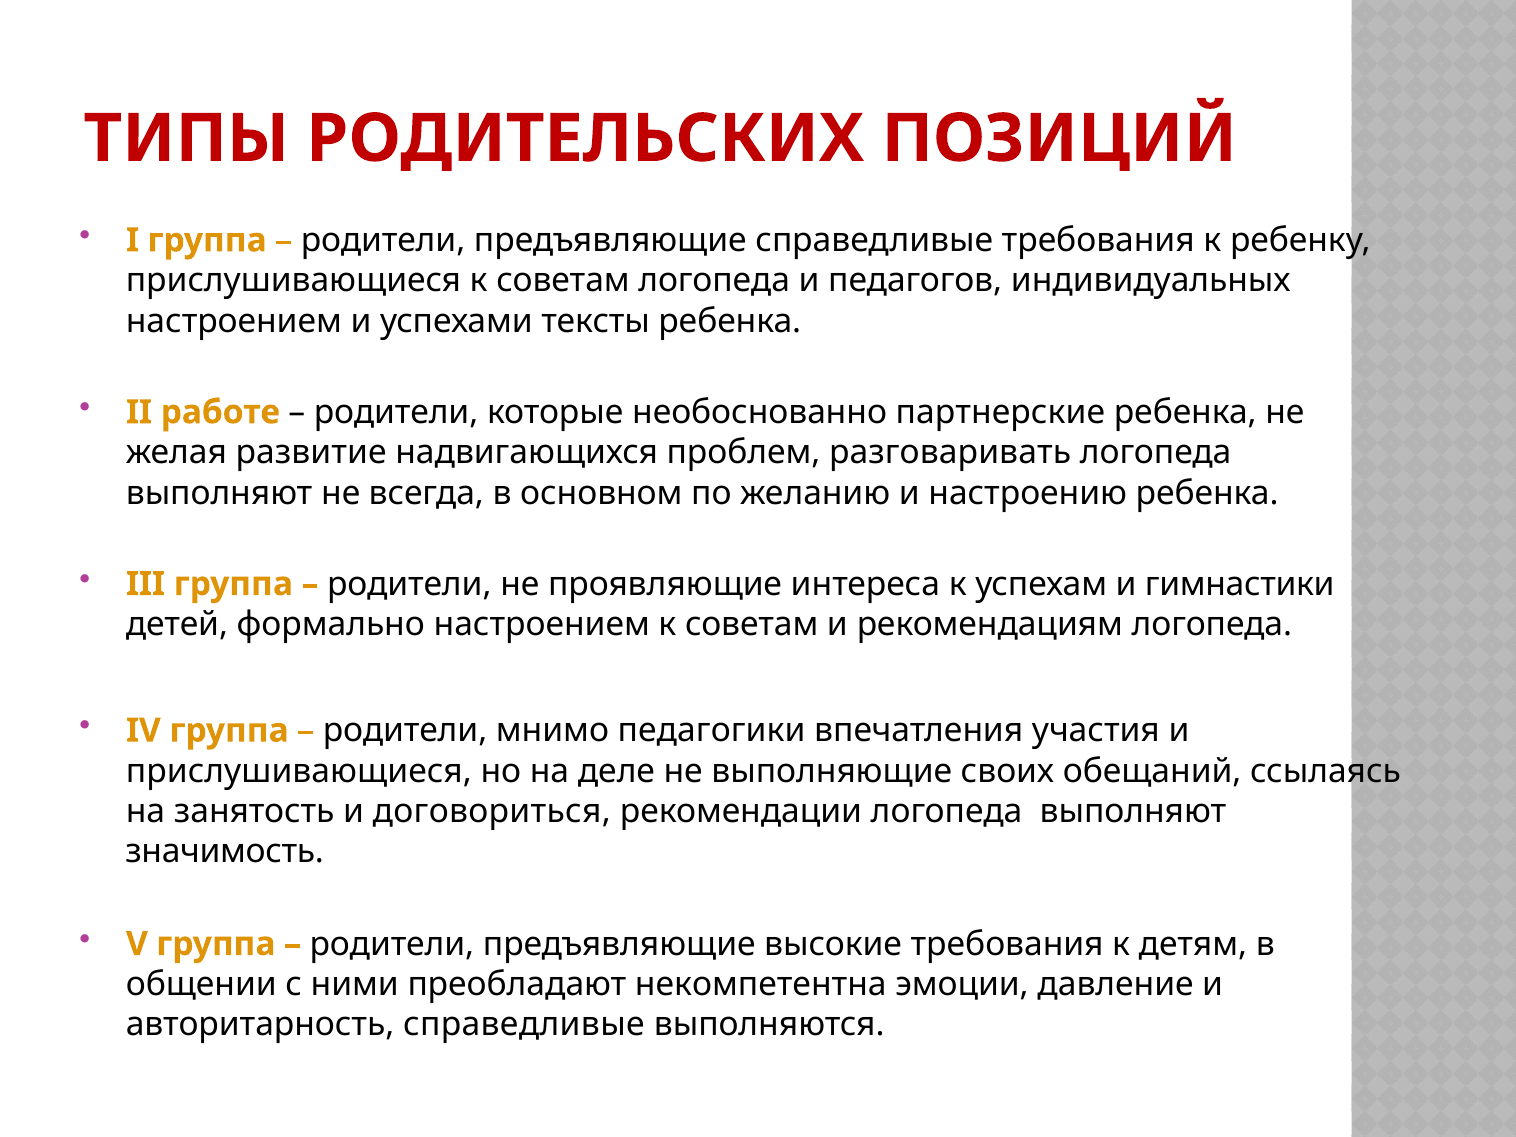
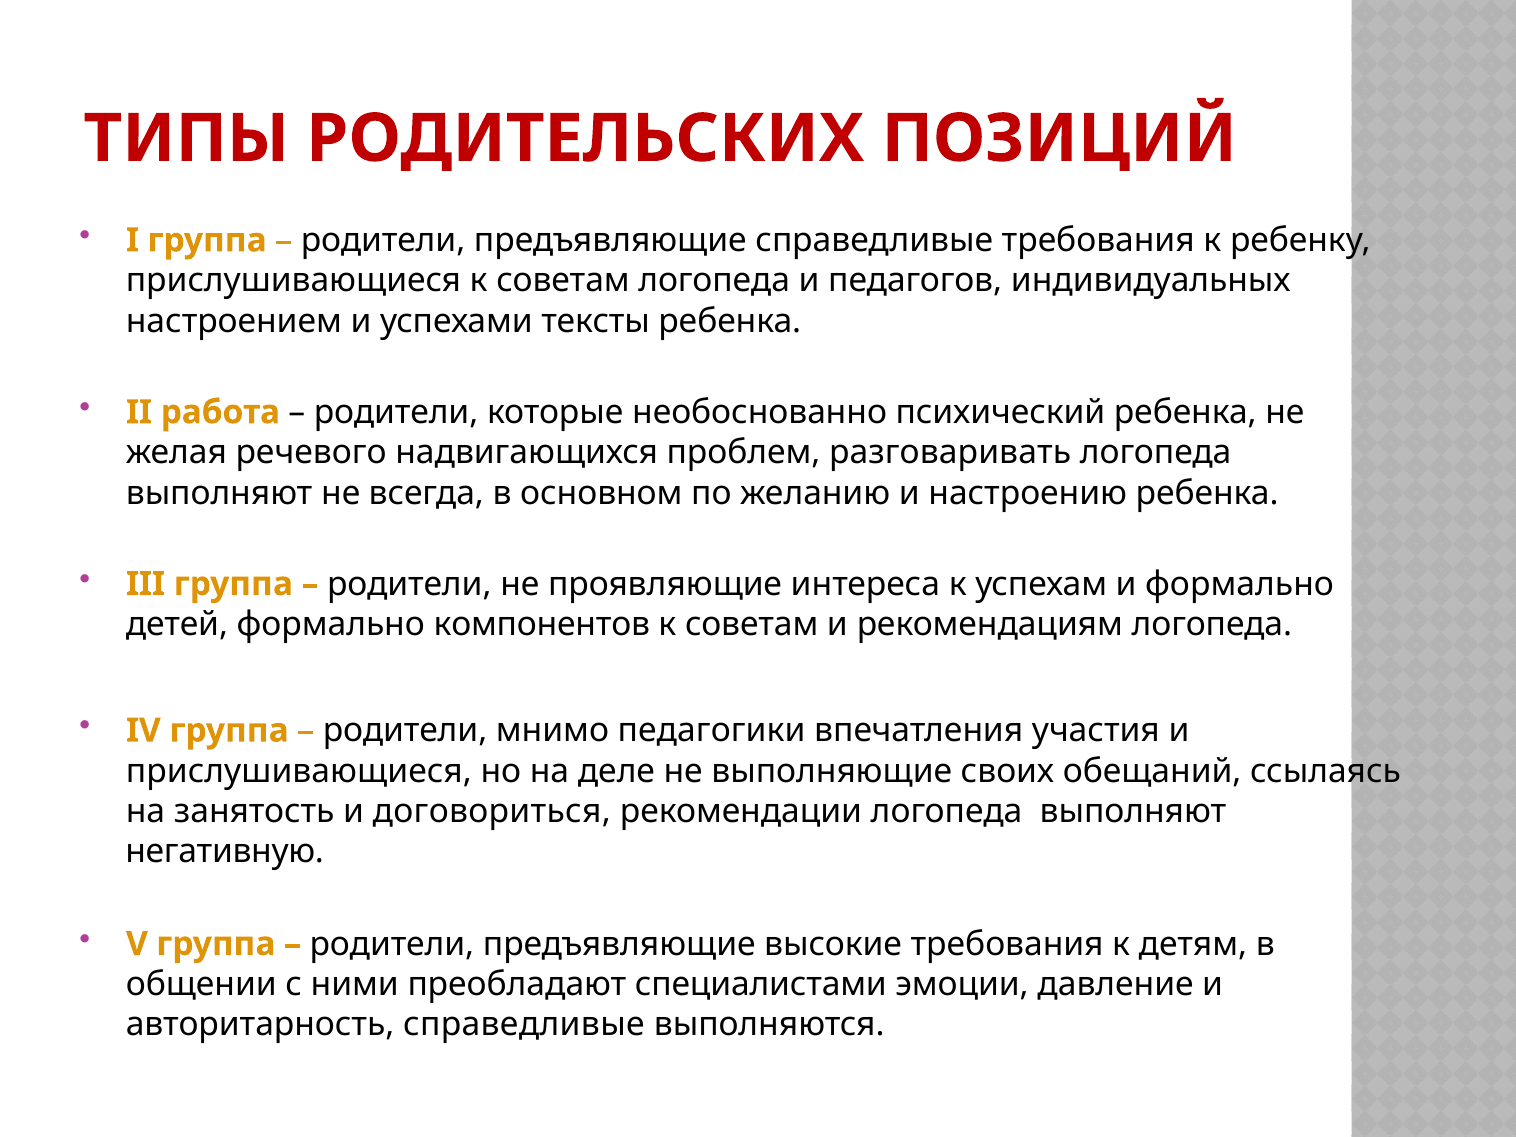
работе: работе -> работа
партнерские: партнерские -> психический
развитие: развитие -> речевого
и гимнастики: гимнастики -> формально
формально настроением: настроением -> компонентов
значимость: значимость -> негативную
некомпетентна: некомпетентна -> специалистами
